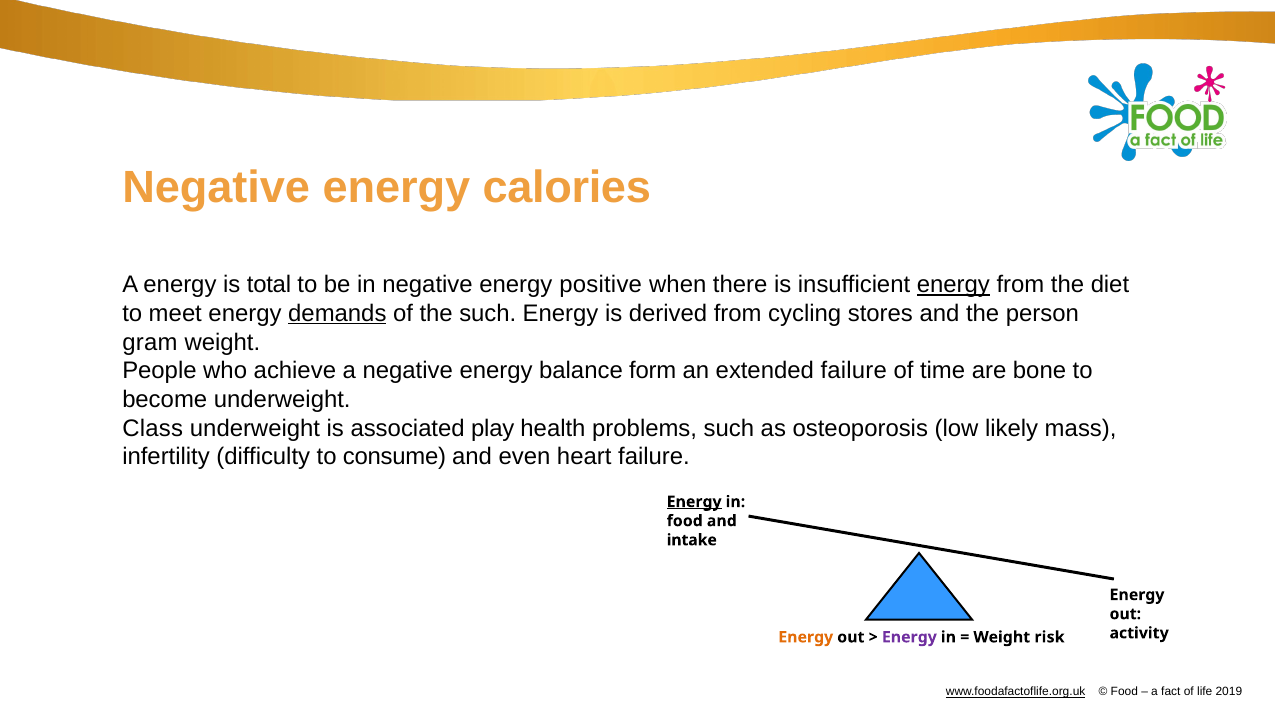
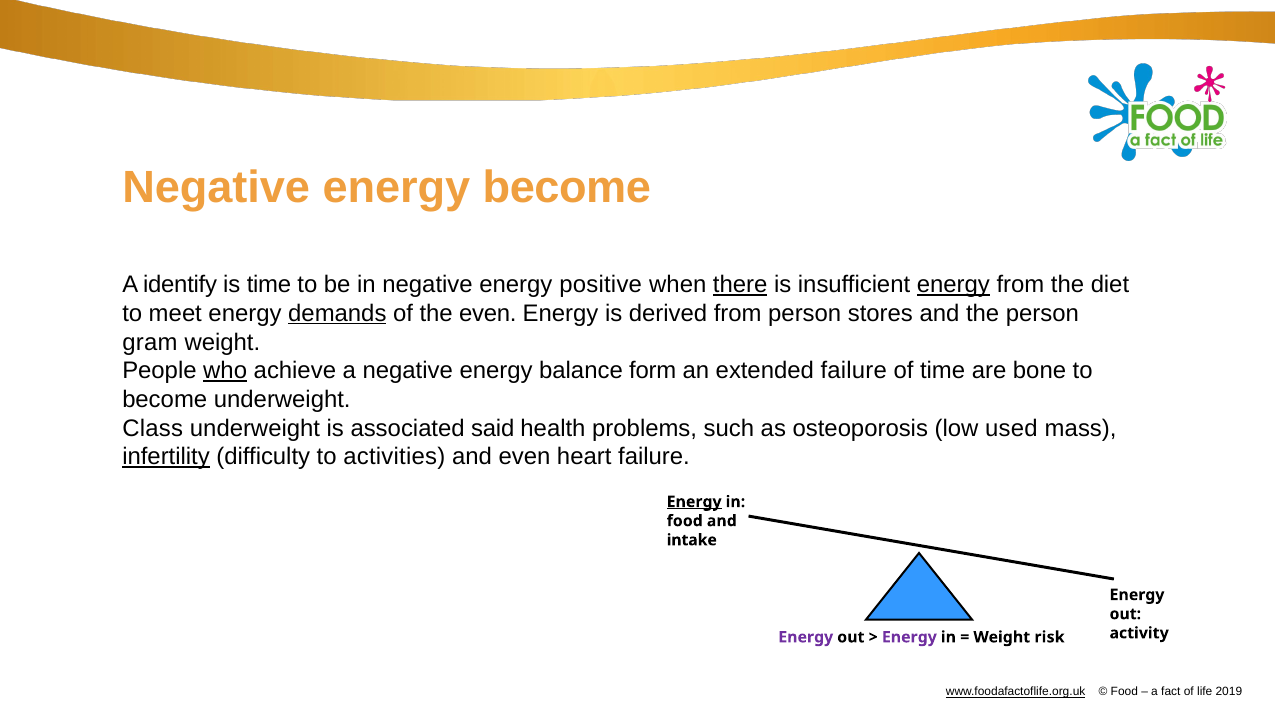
energy calories: calories -> become
A energy: energy -> identify
is total: total -> time
there underline: none -> present
the such: such -> even
from cycling: cycling -> person
who underline: none -> present
play: play -> said
likely: likely -> used
infertility underline: none -> present
consume: consume -> activities
Energy at (806, 637) colour: orange -> purple
